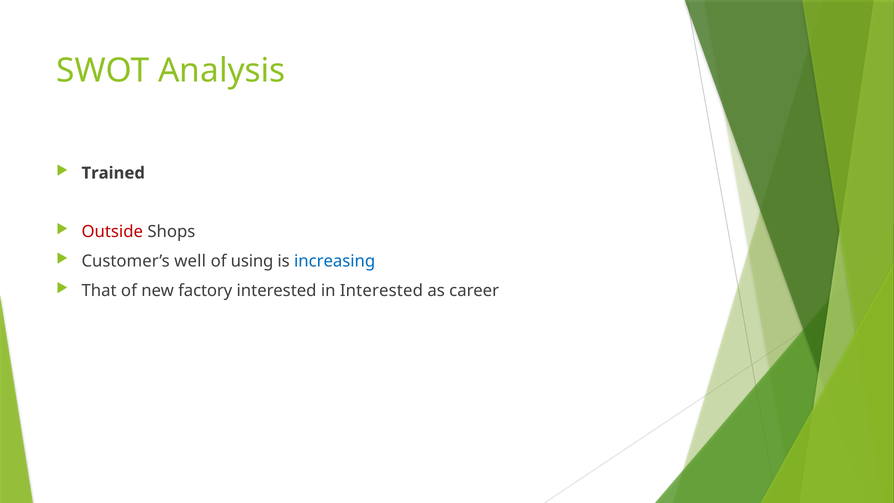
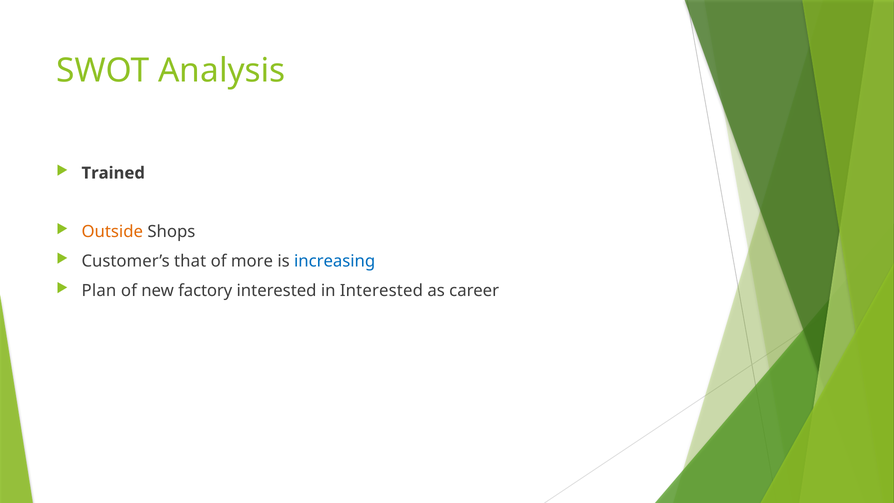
Outside colour: red -> orange
well: well -> that
using: using -> more
That: That -> Plan
